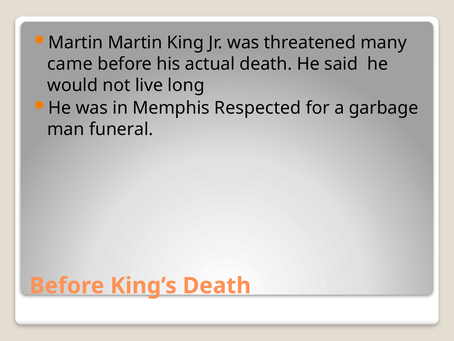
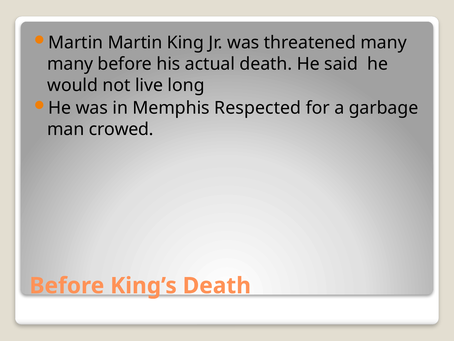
came at (70, 64): came -> many
funeral: funeral -> crowed
